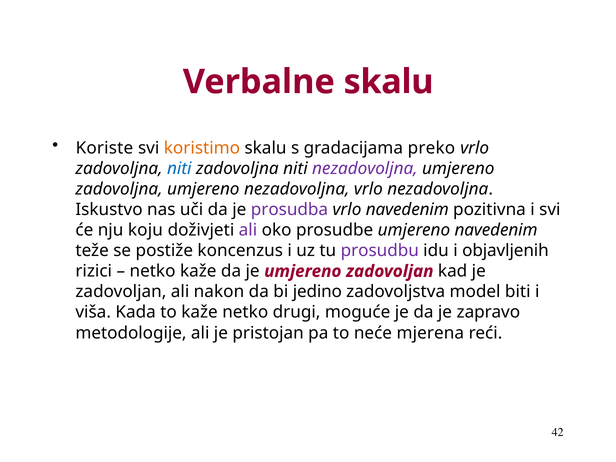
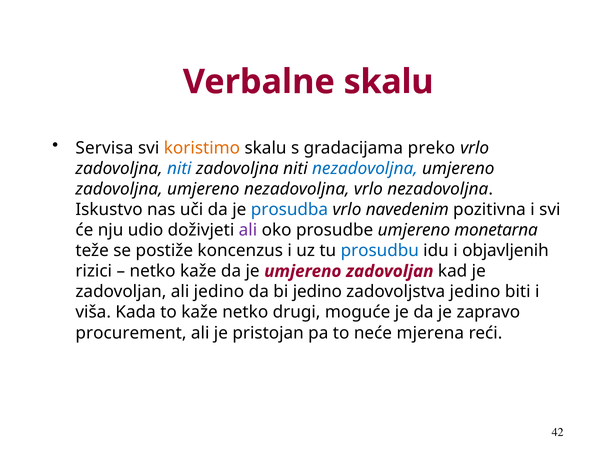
Koriste: Koriste -> Servisa
nezadovoljna at (365, 169) colour: purple -> blue
prosudba colour: purple -> blue
koju: koju -> udio
umjereno navedenim: navedenim -> monetarna
prosudbu colour: purple -> blue
ali nakon: nakon -> jedino
zadovoljstva model: model -> jedino
metodologije: metodologije -> procurement
